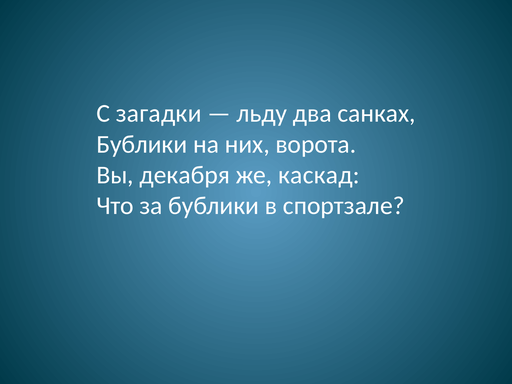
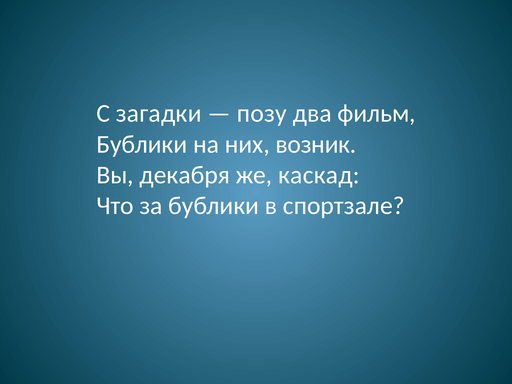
льду: льду -> позу
санках: санках -> фильм
ворота: ворота -> возник
